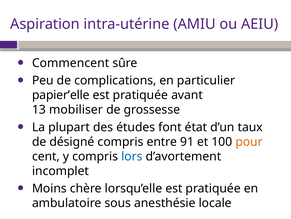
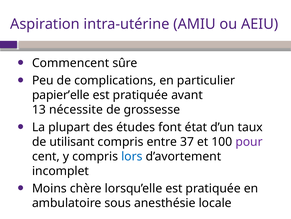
mobiliser: mobiliser -> nécessite
désigné: désigné -> utilisant
91: 91 -> 37
pour colour: orange -> purple
